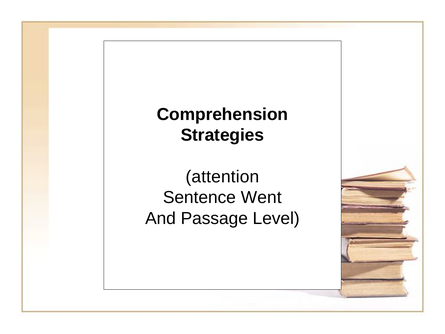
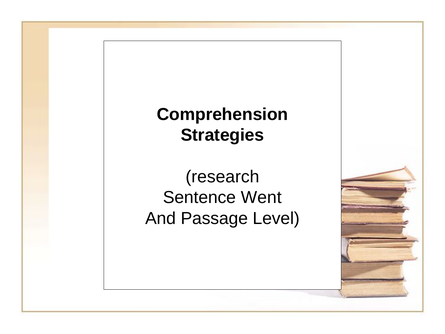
attention: attention -> research
